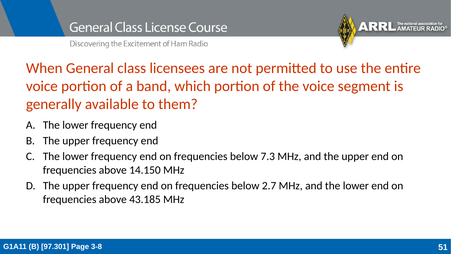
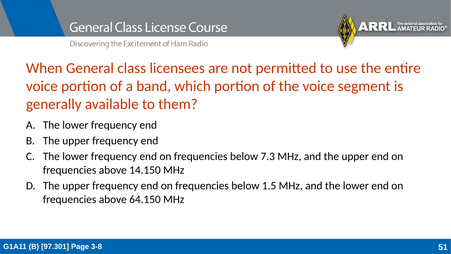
2.7: 2.7 -> 1.5
43.185: 43.185 -> 64.150
